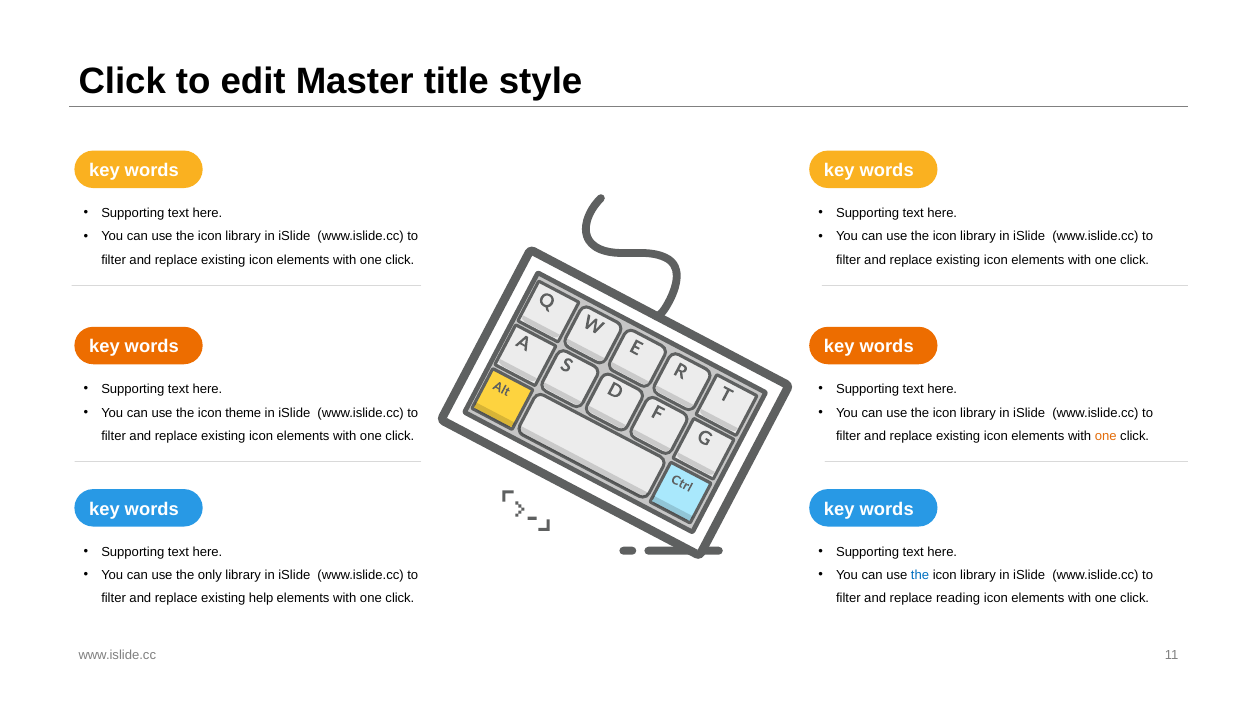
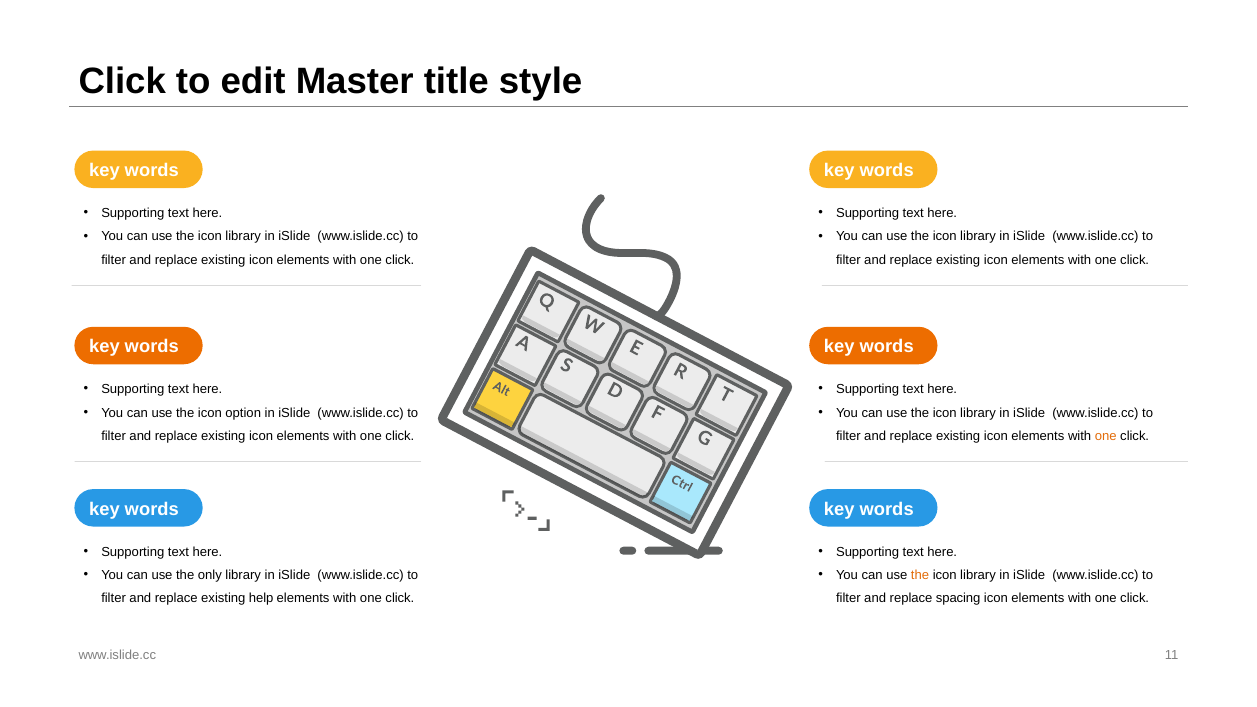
theme: theme -> option
the at (920, 575) colour: blue -> orange
reading: reading -> spacing
